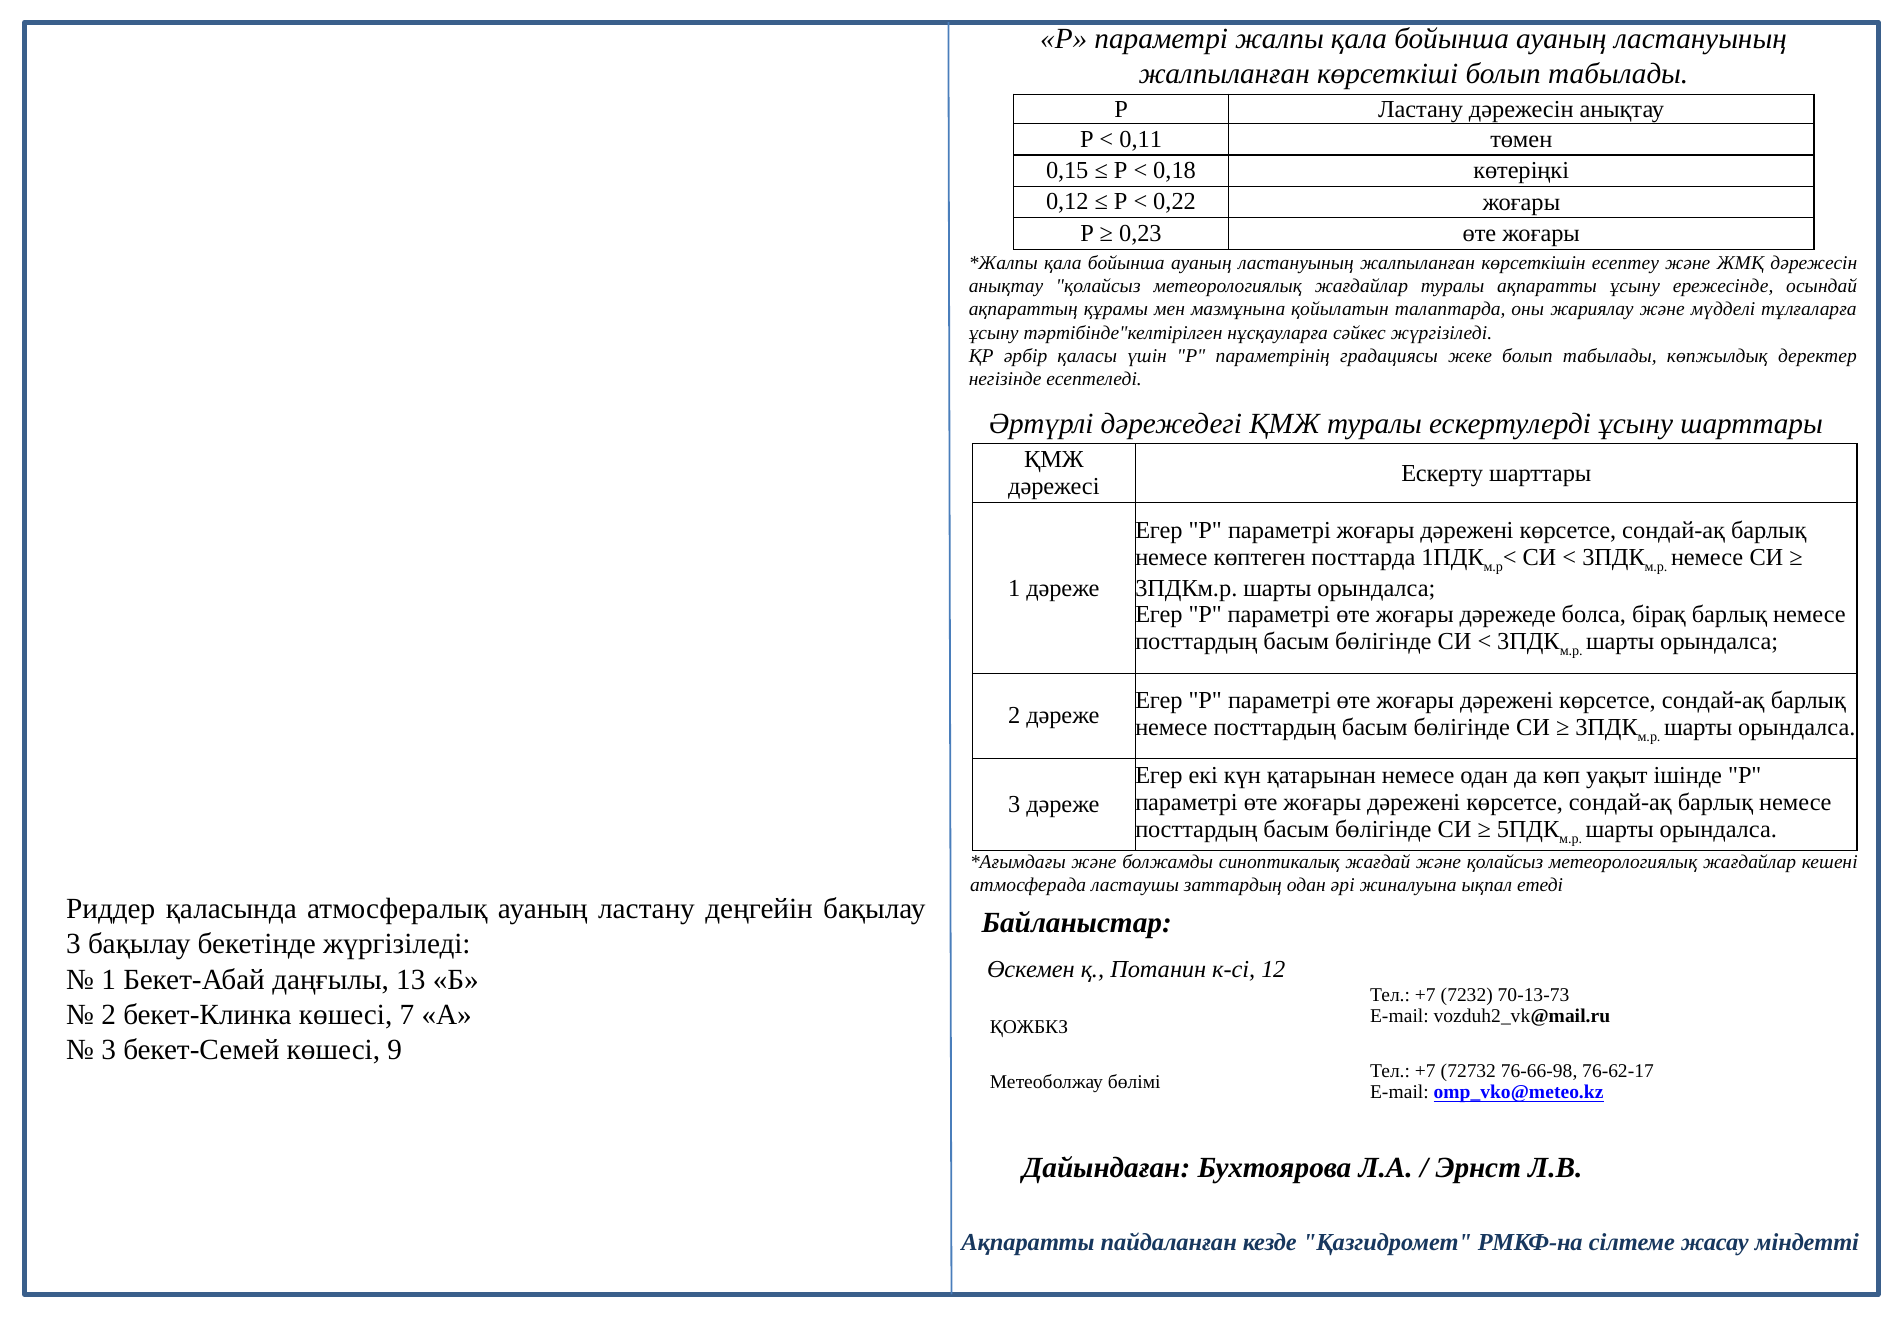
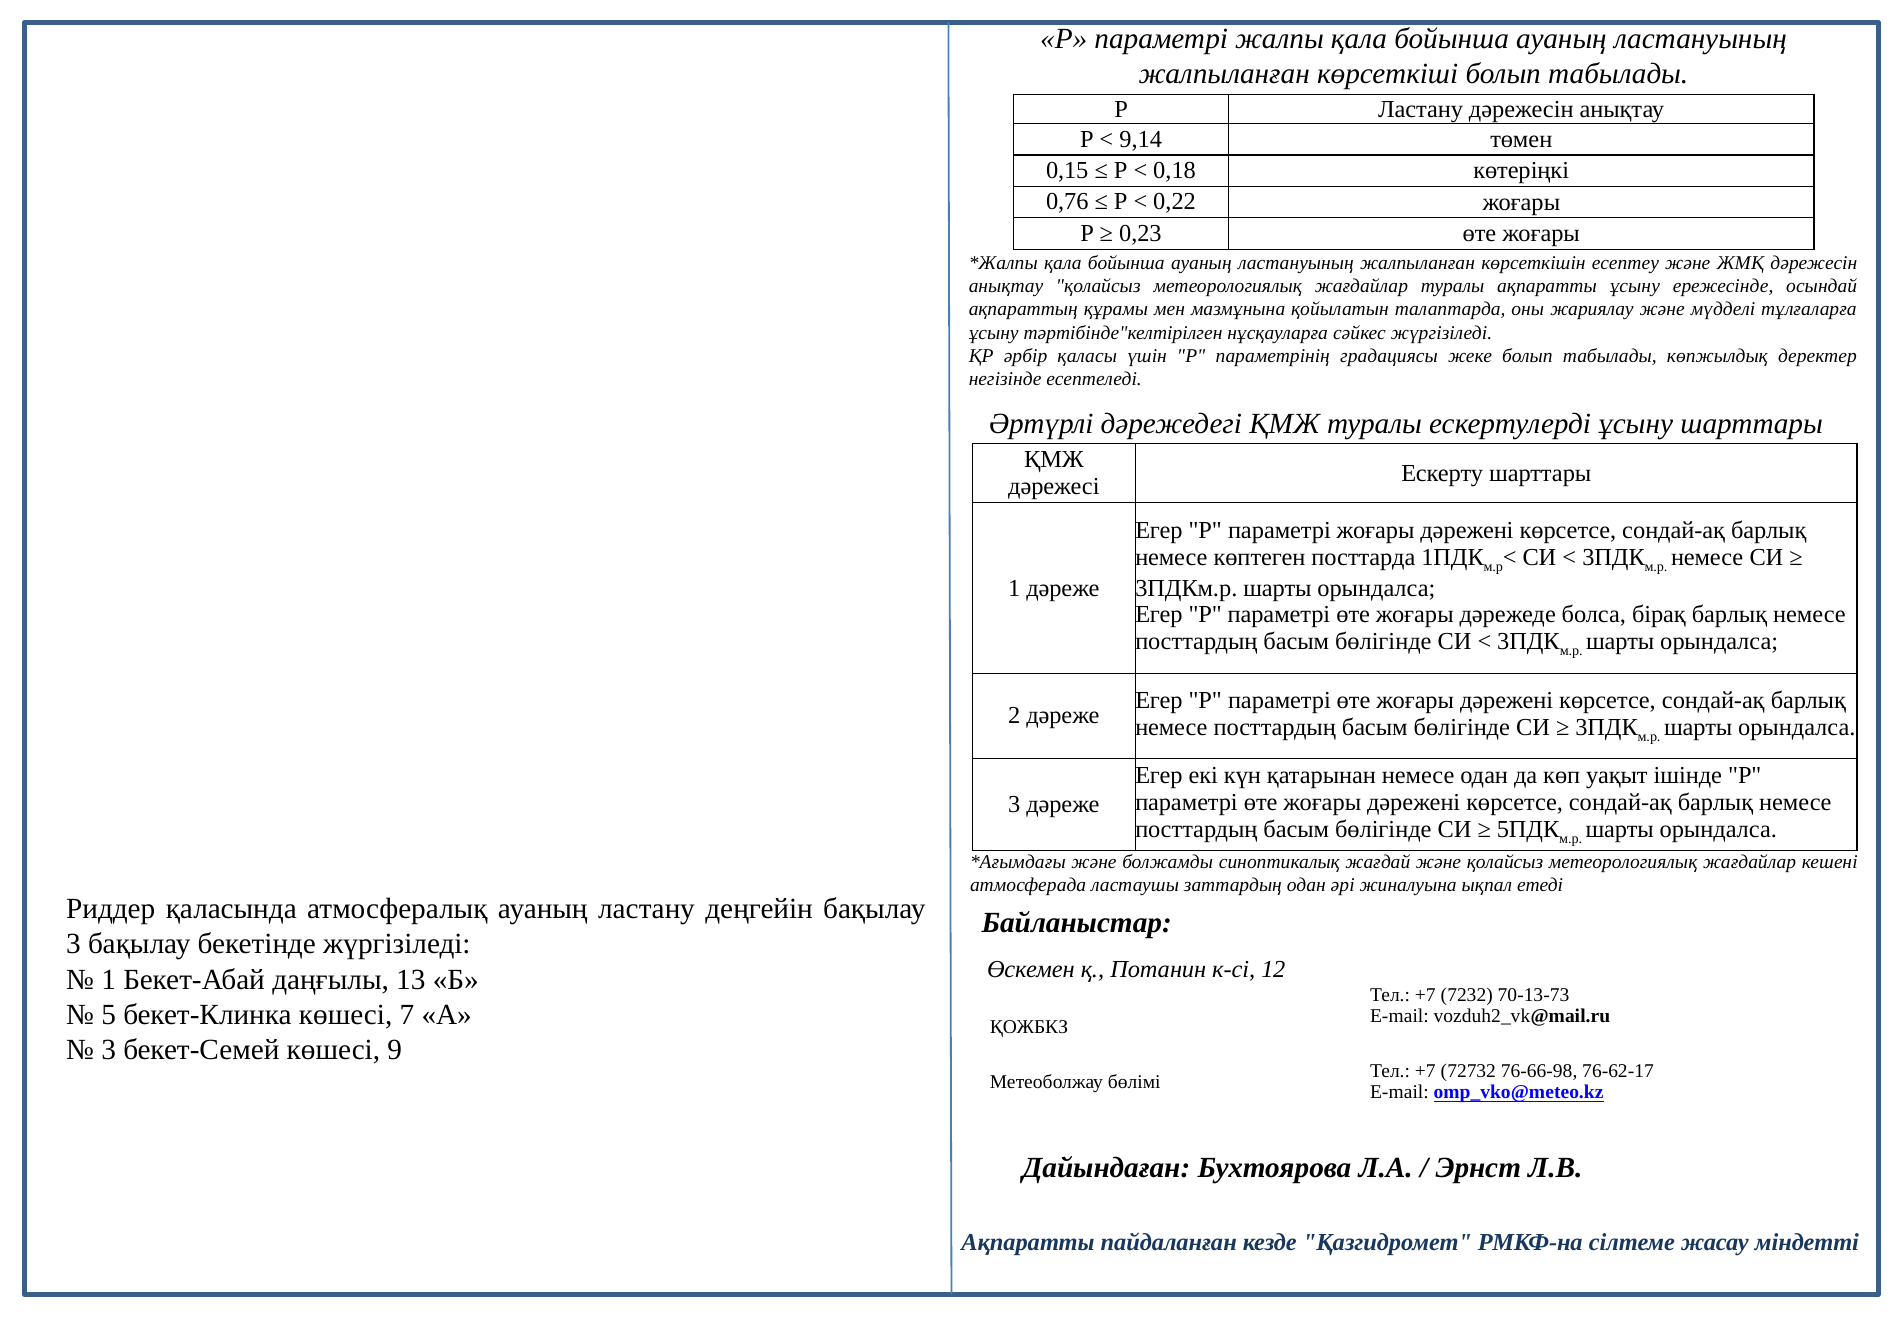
0,11: 0,11 -> 9,14
0,12: 0,12 -> 0,76
2 at (109, 1015): 2 -> 5
